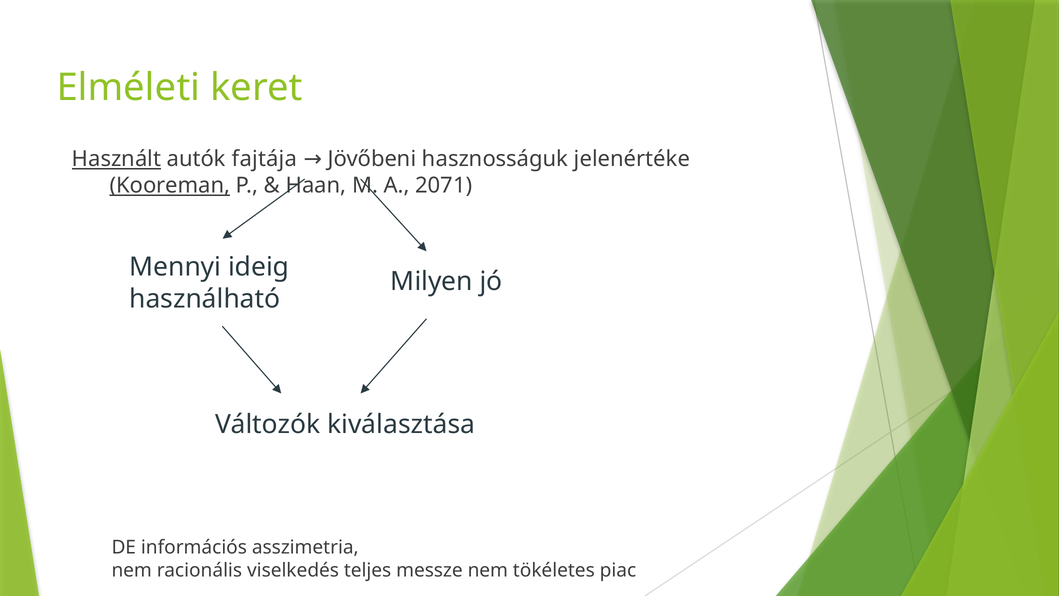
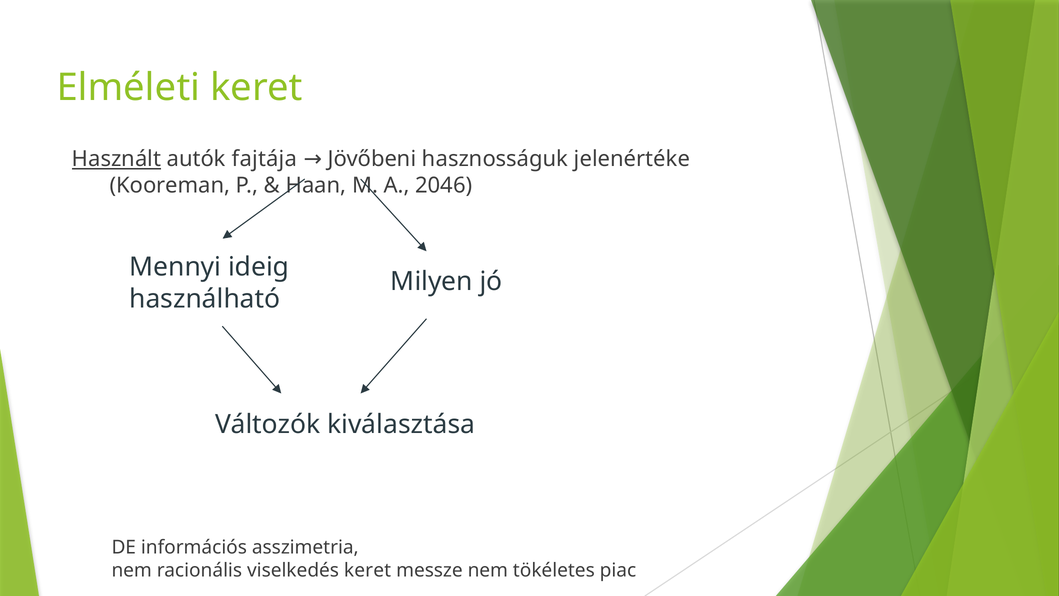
Kooreman underline: present -> none
2071: 2071 -> 2046
viselkedés teljes: teljes -> keret
